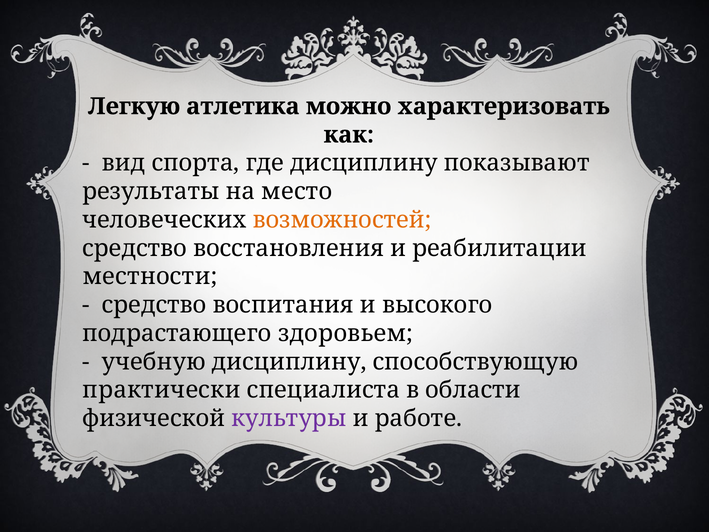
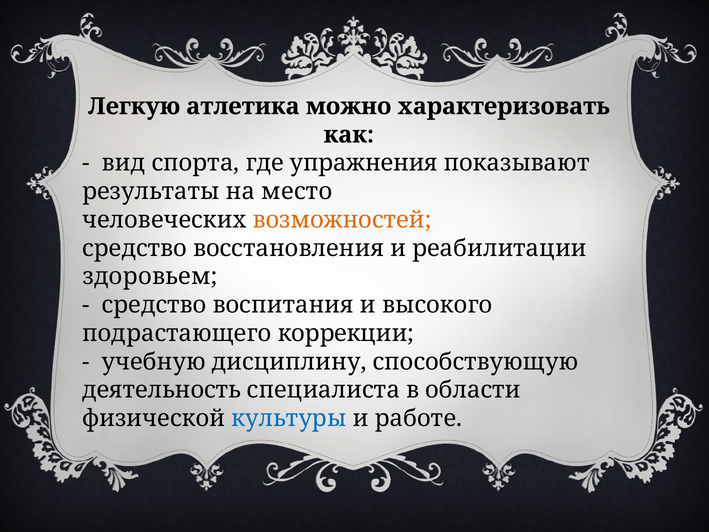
где дисциплину: дисциплину -> упражнения
местности: местности -> здоровьем
здоровьем: здоровьем -> коррекции
практически: практически -> деятельность
культуры colour: purple -> blue
